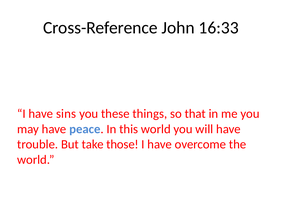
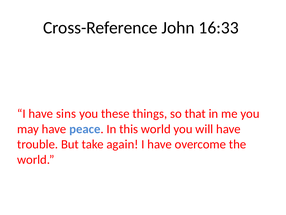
those: those -> again
